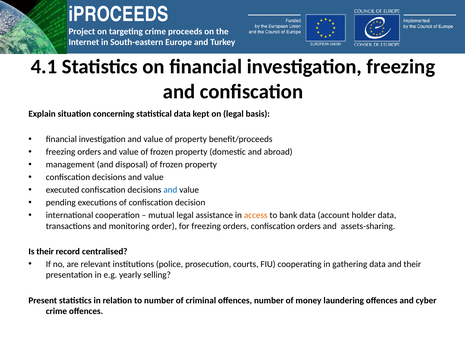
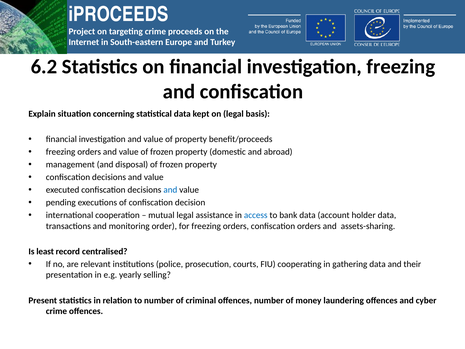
4.1: 4.1 -> 6.2
access colour: orange -> blue
Is their: their -> least
